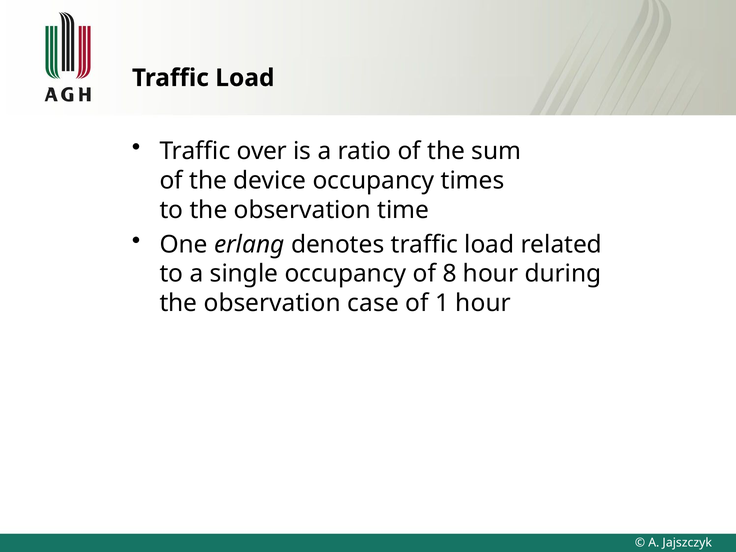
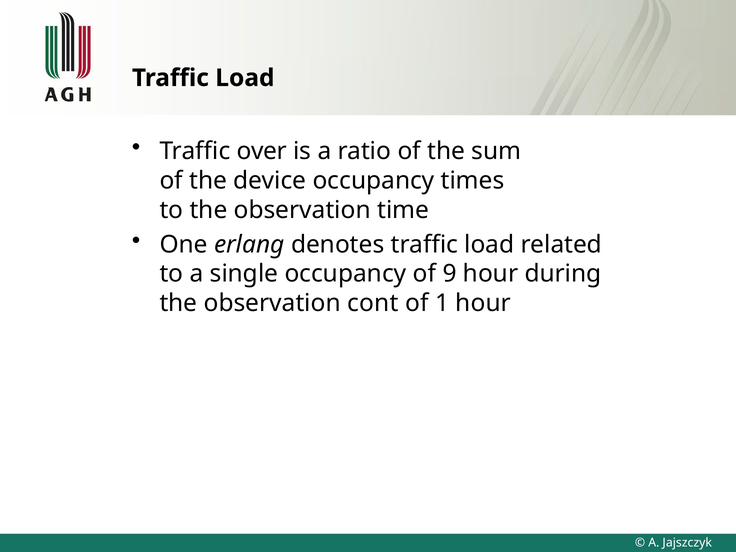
8: 8 -> 9
case: case -> cont
